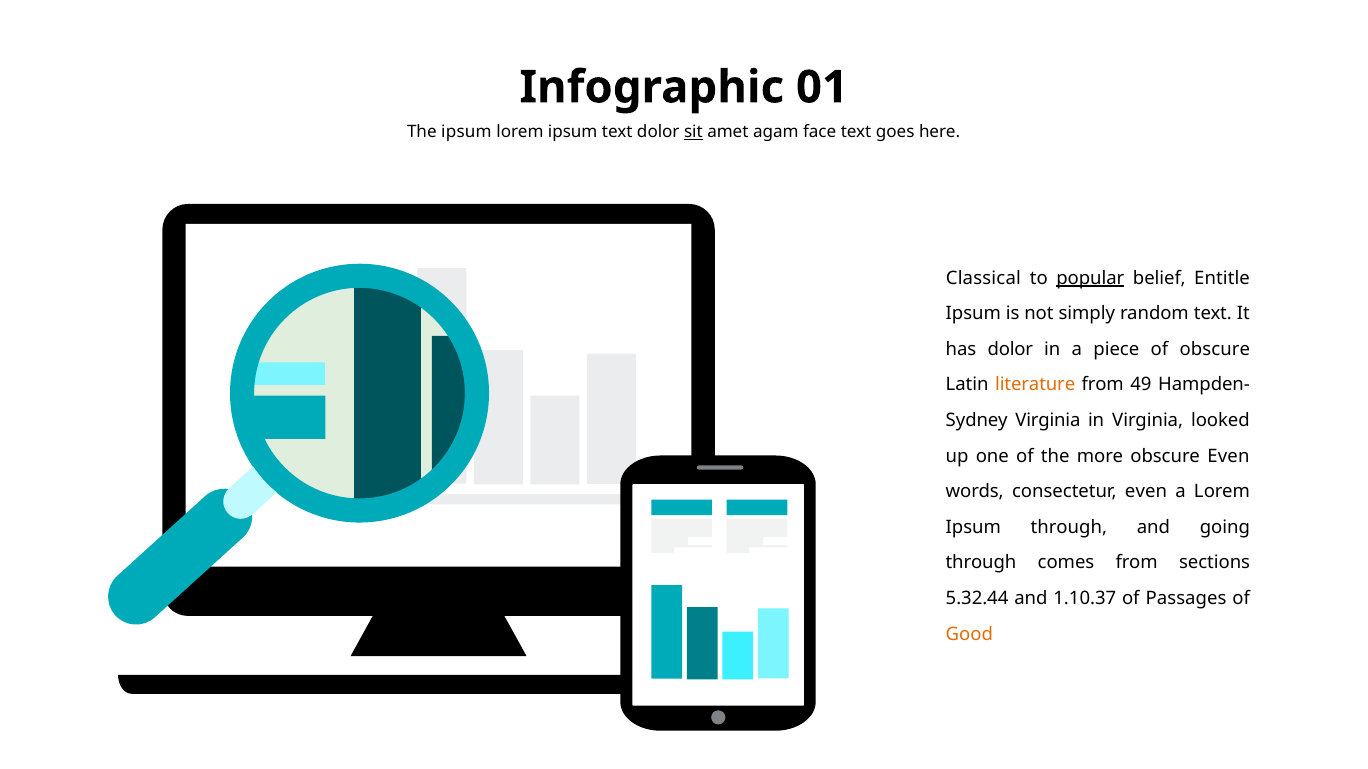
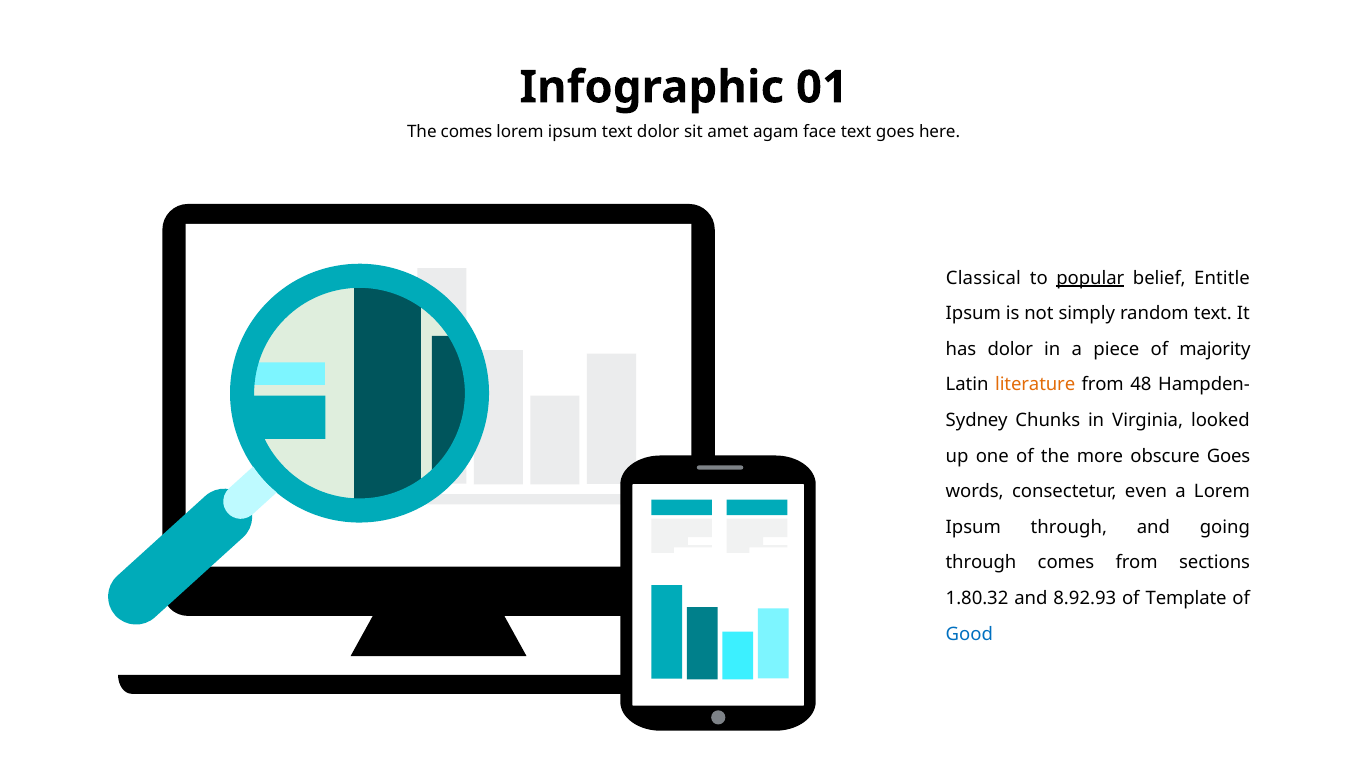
The ipsum: ipsum -> comes
sit underline: present -> none
of obscure: obscure -> majority
49: 49 -> 48
Virginia at (1048, 421): Virginia -> Chunks
obscure Even: Even -> Goes
5.32.44: 5.32.44 -> 1.80.32
1.10.37: 1.10.37 -> 8.92.93
Passages: Passages -> Template
Good colour: orange -> blue
